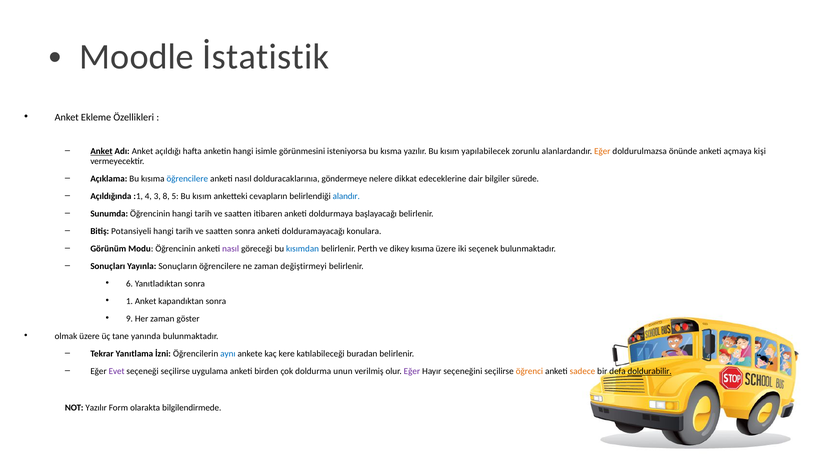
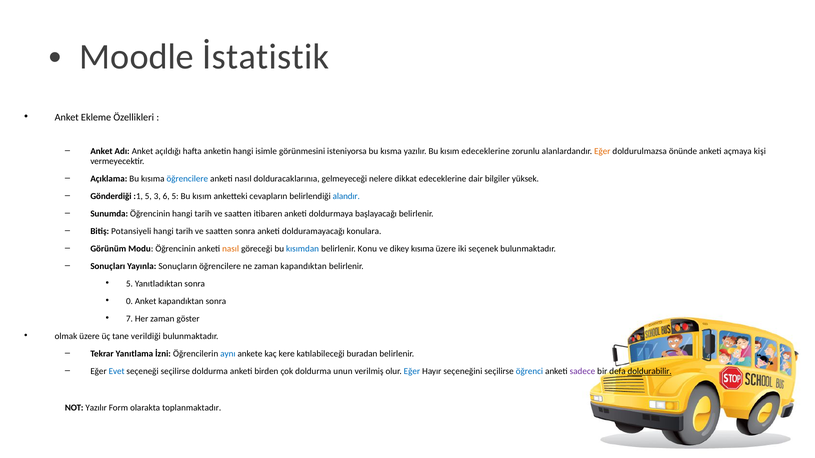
Anket at (101, 152) underline: present -> none
kısım yapılabilecek: yapılabilecek -> edeceklerine
göndermeye: göndermeye -> gelmeyeceği
sürede: sürede -> yüksek
Açıldığında: Açıldığında -> Gönderdiği
:1 4: 4 -> 5
8: 8 -> 6
nasıl at (231, 249) colour: purple -> orange
Perth: Perth -> Konu
zaman değiştirmeyi: değiştirmeyi -> kapandıktan
6 at (129, 284): 6 -> 5
1: 1 -> 0
9: 9 -> 7
yanında: yanında -> verildiği
Evet colour: purple -> blue
seçilirse uygulama: uygulama -> doldurma
Eğer at (412, 372) colour: purple -> blue
öğrenci colour: orange -> blue
sadece colour: orange -> purple
bilgilendirmede: bilgilendirmede -> toplanmaktadır
